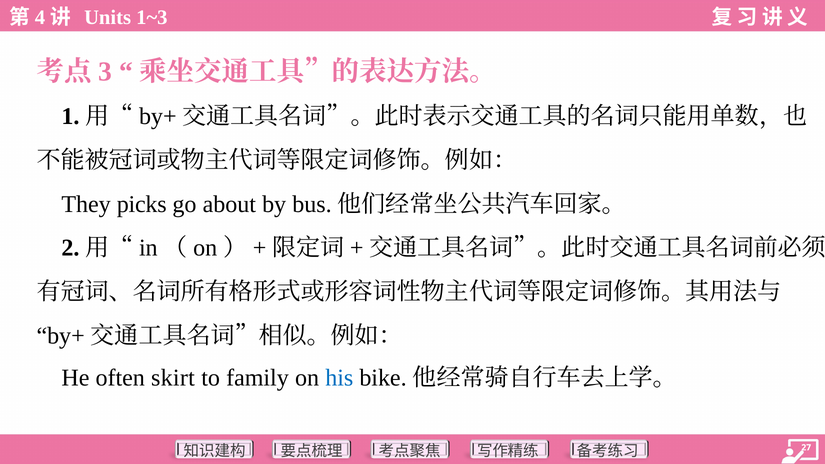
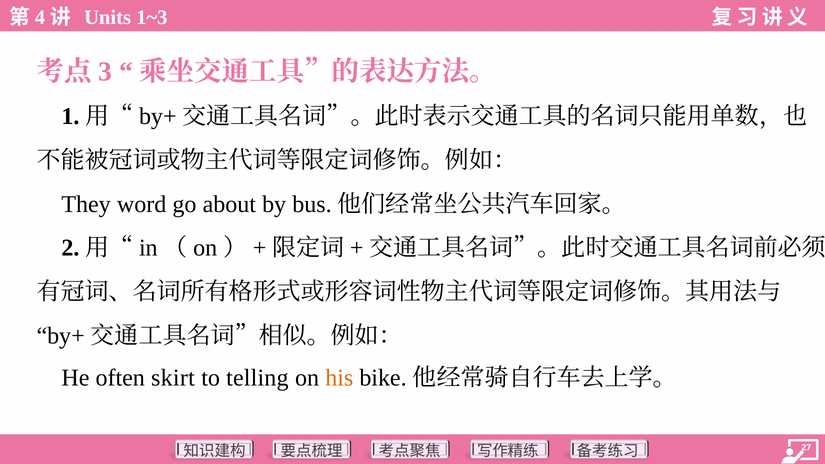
picks: picks -> word
family: family -> telling
his colour: blue -> orange
